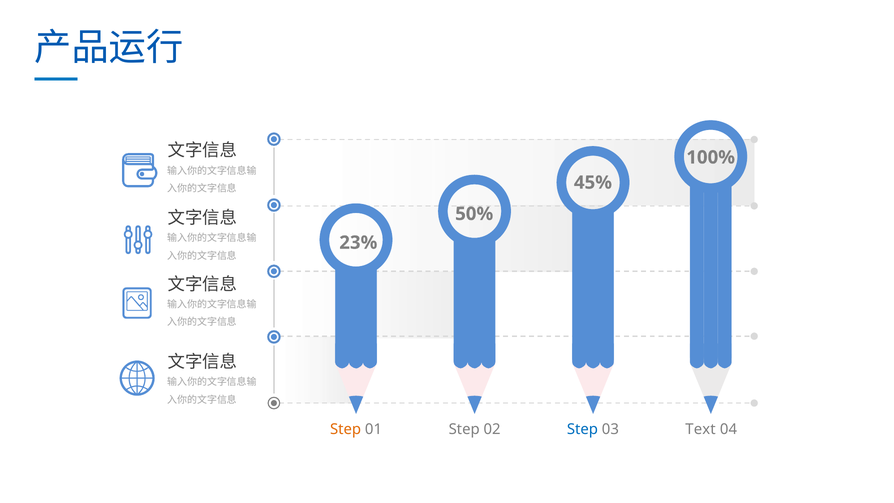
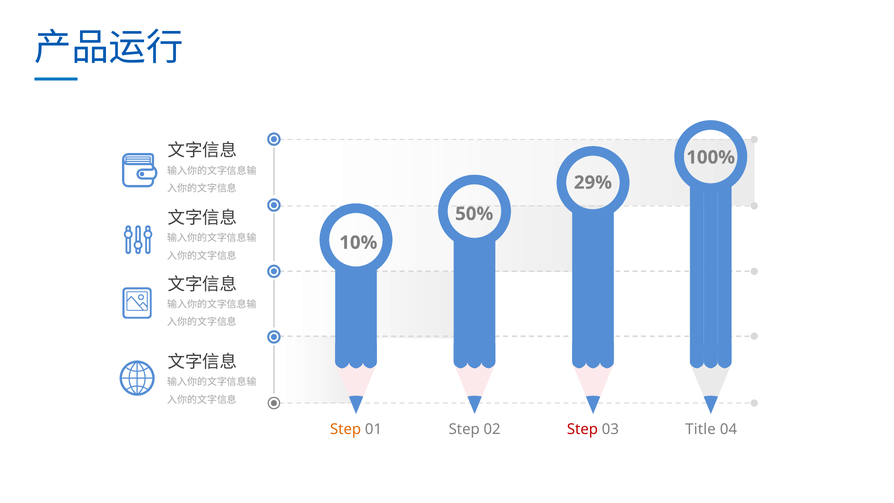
45%: 45% -> 29%
23%: 23% -> 10%
Step at (582, 429) colour: blue -> red
Text: Text -> Title
